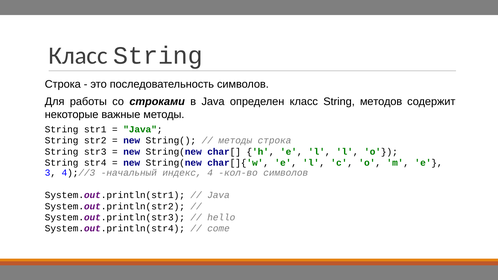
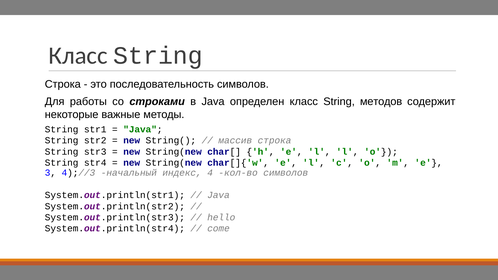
методы at (235, 141): методы -> массив
